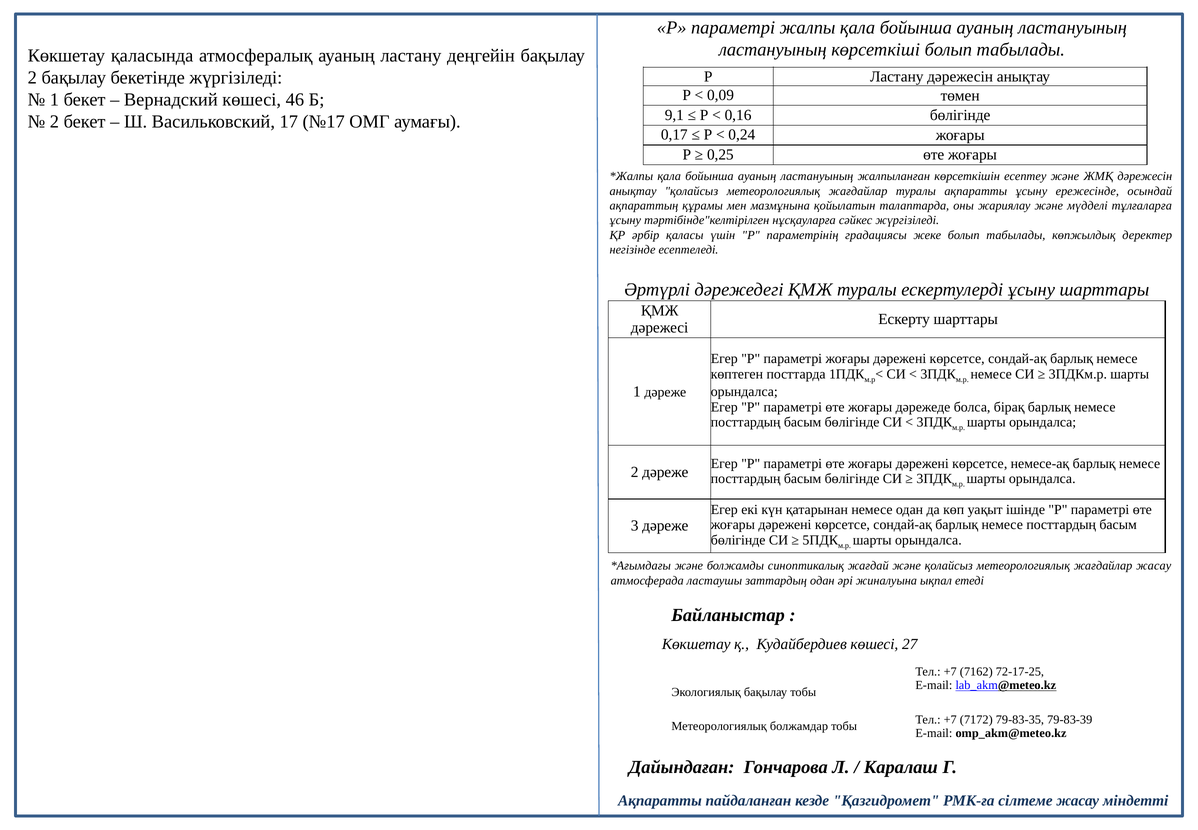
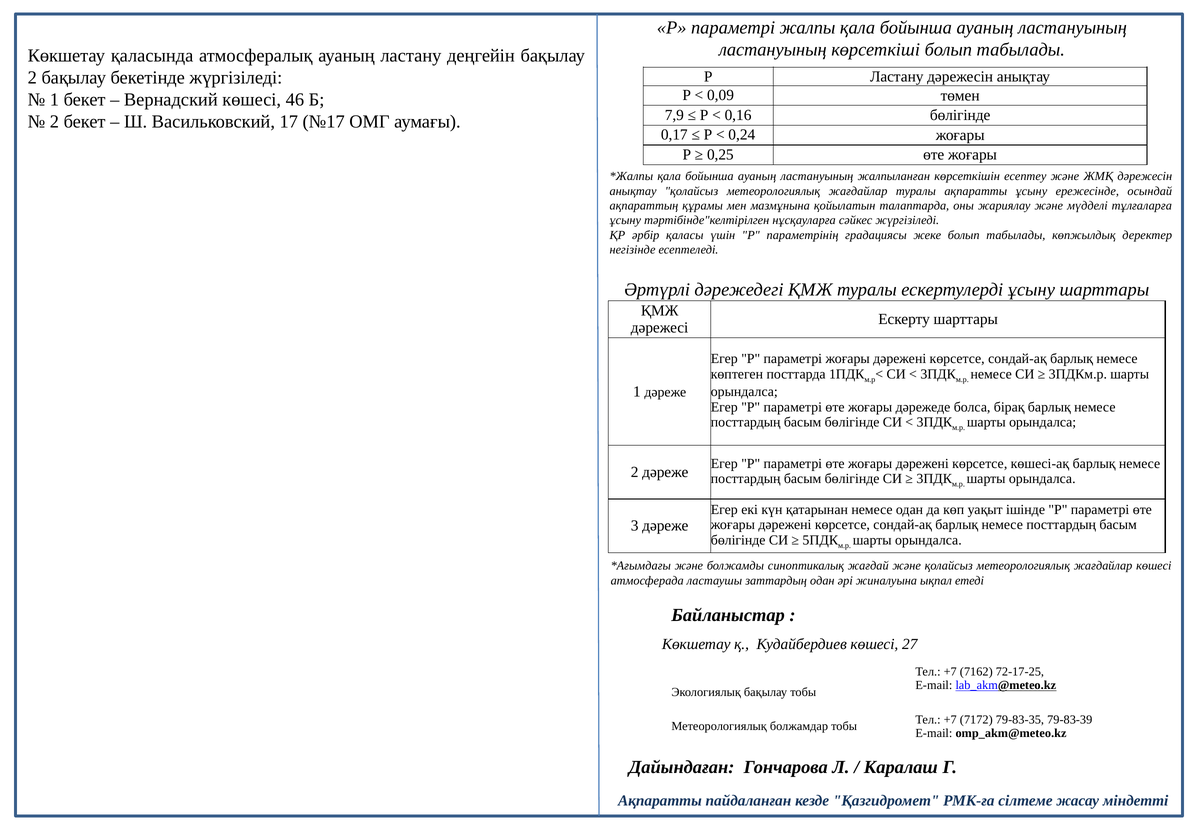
9,1: 9,1 -> 7,9
немесе-ақ: немесе-ақ -> көшесі-ақ
жағдайлар жасау: жасау -> көшесі
